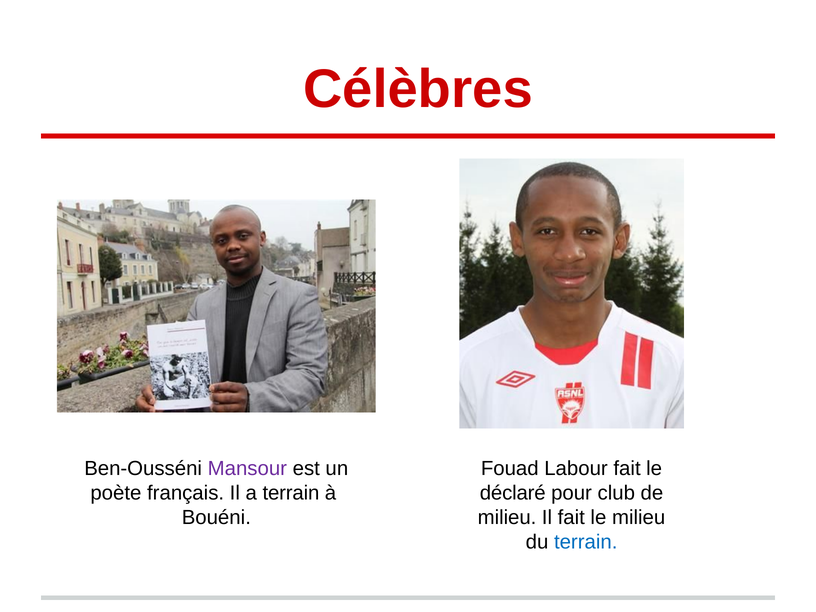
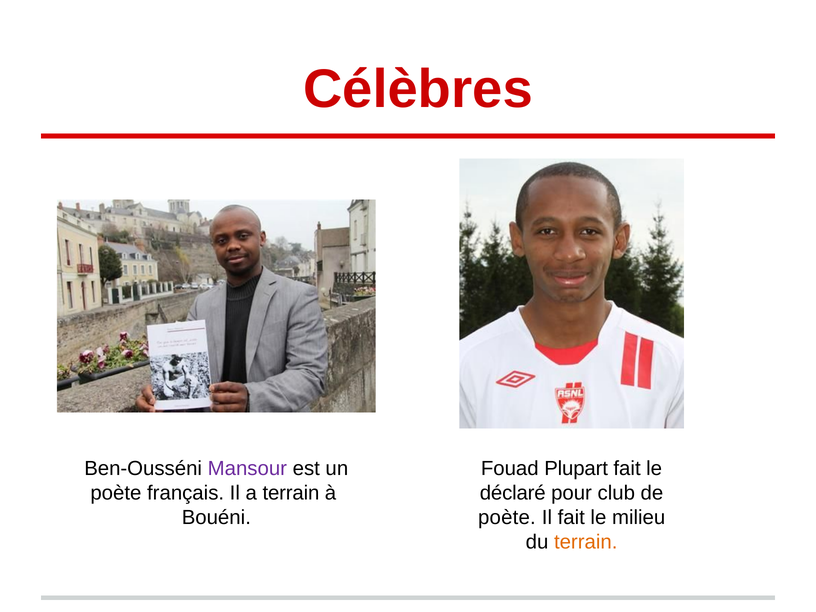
Labour: Labour -> Plupart
milieu at (507, 517): milieu -> poète
terrain at (586, 542) colour: blue -> orange
